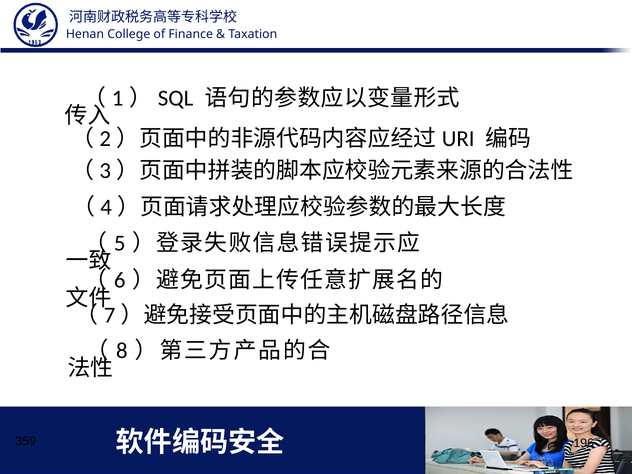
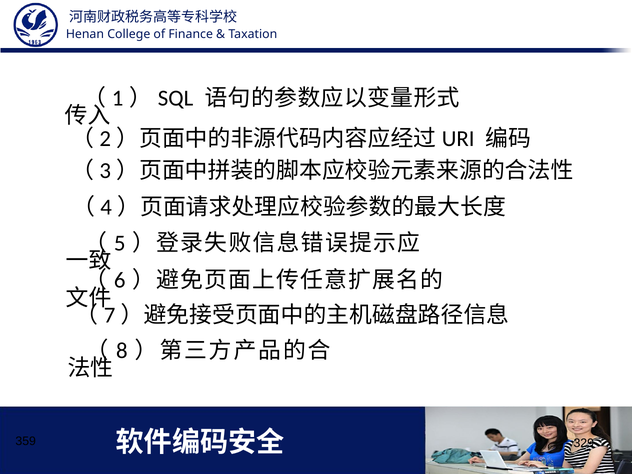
196: 196 -> 329
